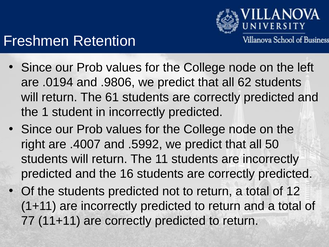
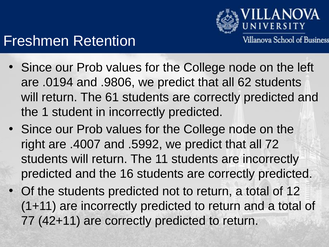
50: 50 -> 72
11+11: 11+11 -> 42+11
